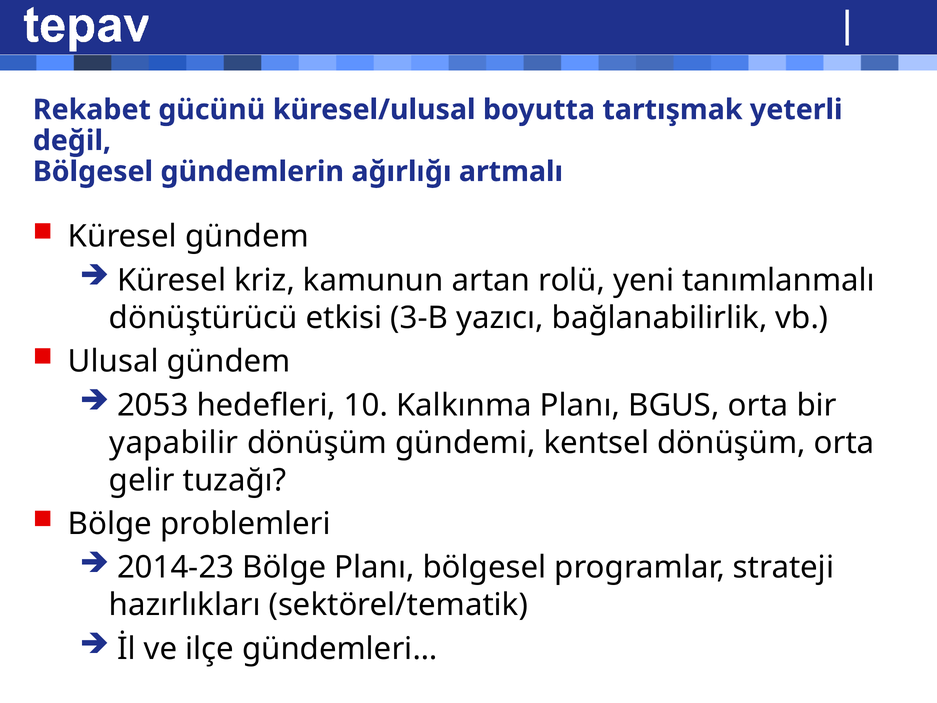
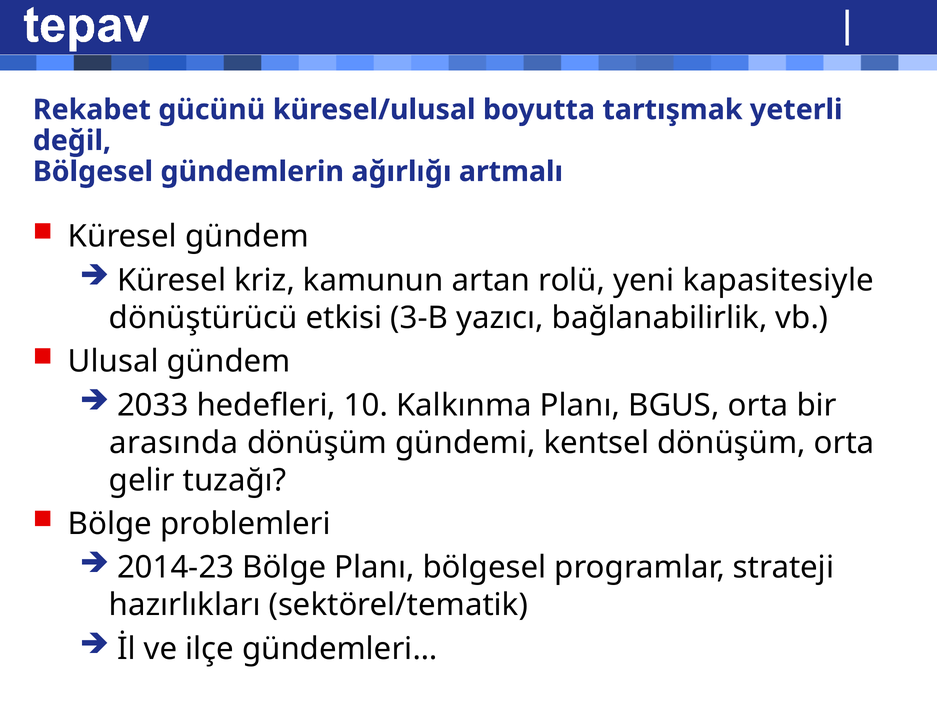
tanımlanmalı: tanımlanmalı -> kapasitesiyle
2053: 2053 -> 2033
yapabilir: yapabilir -> arasında
